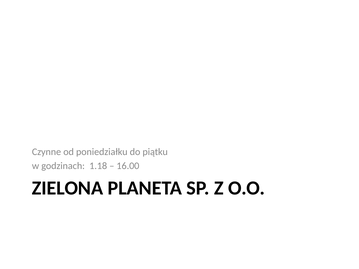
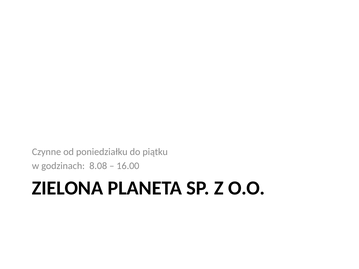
1.18: 1.18 -> 8.08
